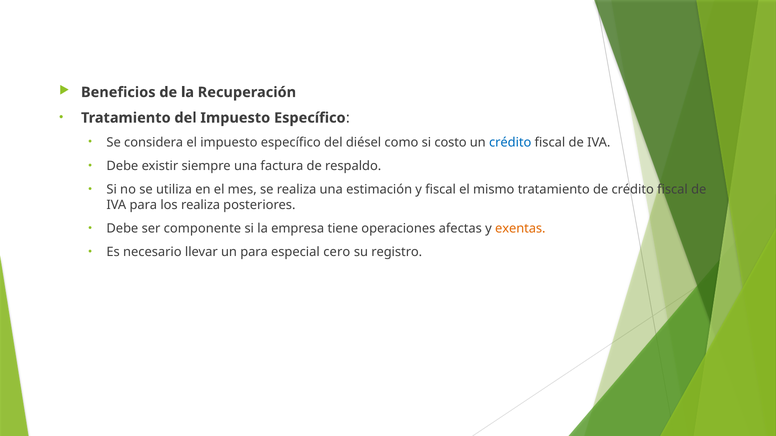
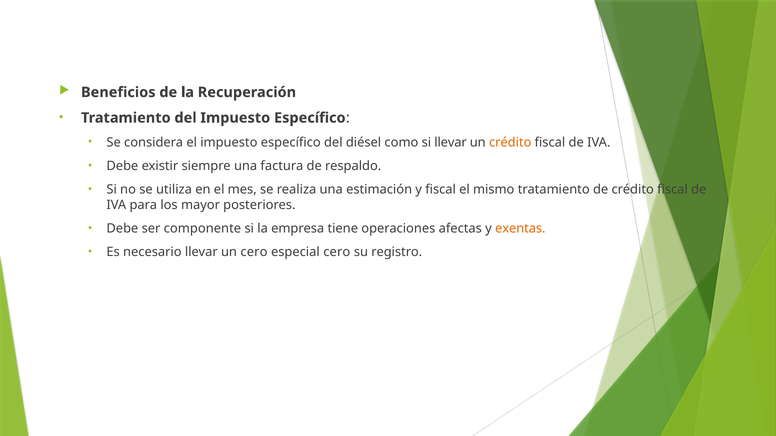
si costo: costo -> llevar
crédito at (510, 142) colour: blue -> orange
los realiza: realiza -> mayor
un para: para -> cero
